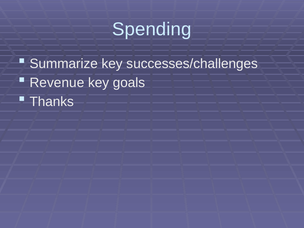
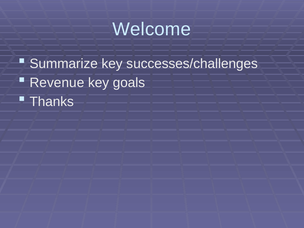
Spending: Spending -> Welcome
